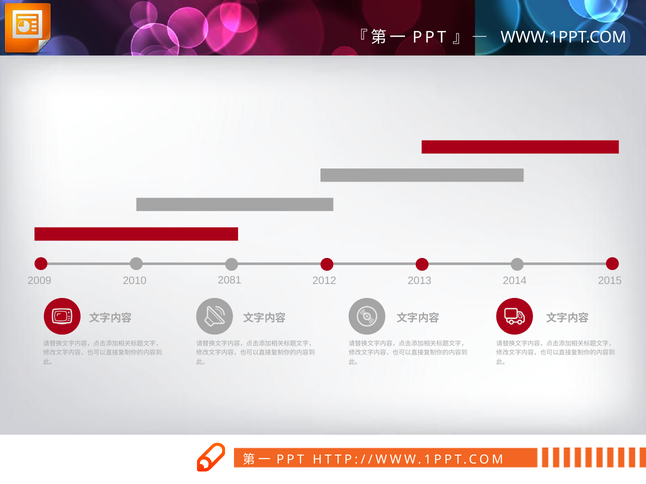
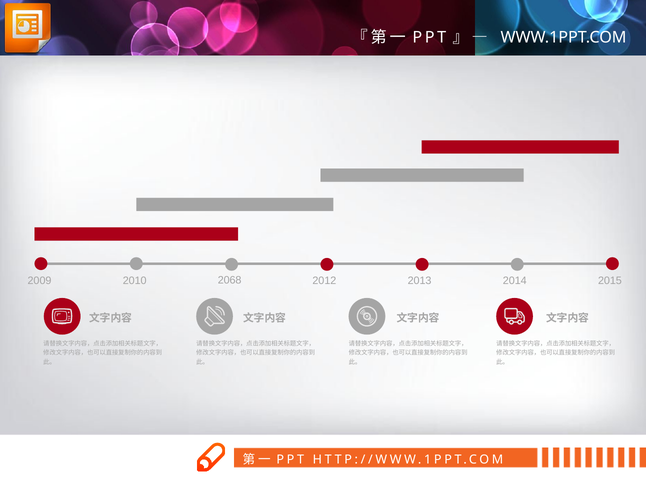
2081: 2081 -> 2068
